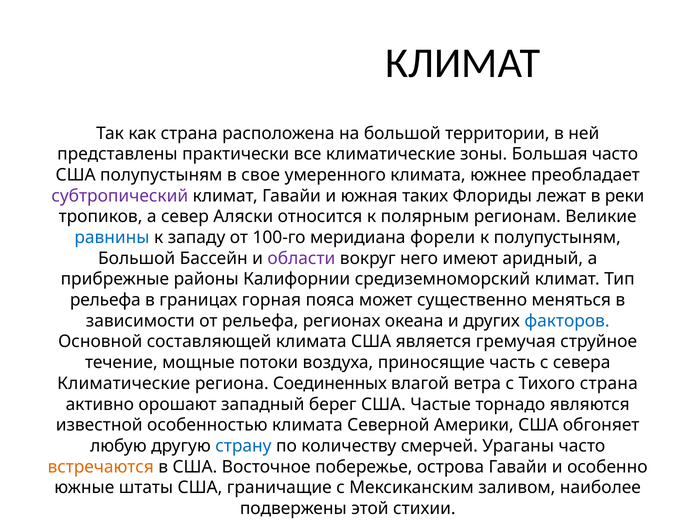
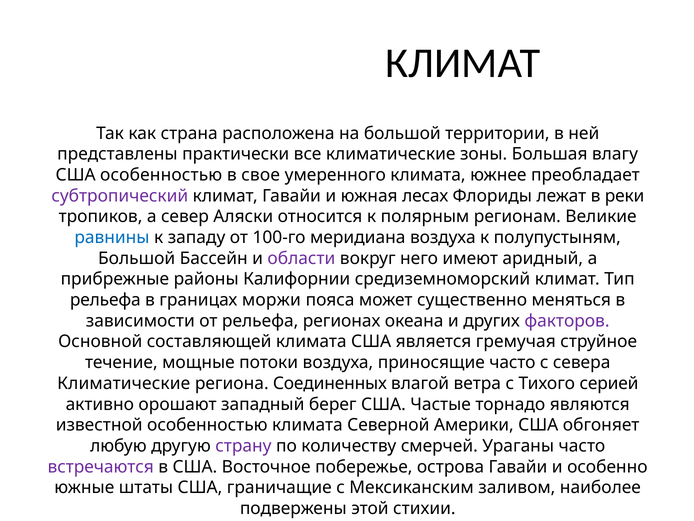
Большая часто: часто -> влагу
США полупустыням: полупустыням -> особенностью
таких: таких -> лесах
меридиана форели: форели -> воздуха
горная: горная -> моржи
факторов colour: blue -> purple
приносящие часть: часть -> часто
Тихого страна: страна -> серией
страну colour: blue -> purple
встречаются colour: orange -> purple
